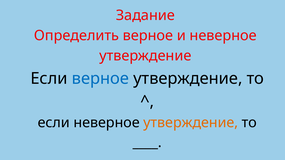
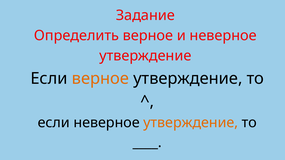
верное at (100, 79) colour: blue -> orange
